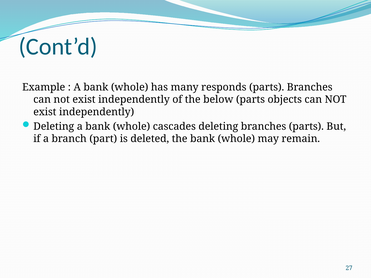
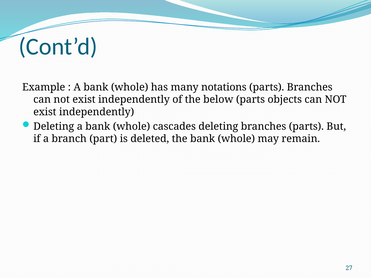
responds: responds -> notations
